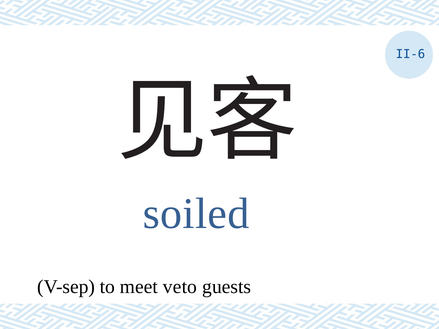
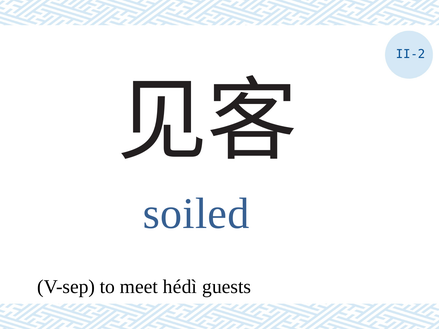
II-6: II-6 -> II-2
veto: veto -> hédì
